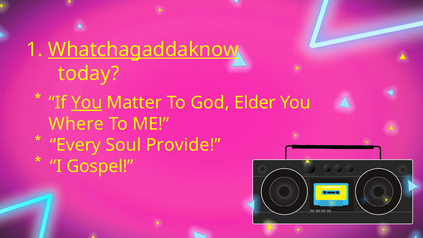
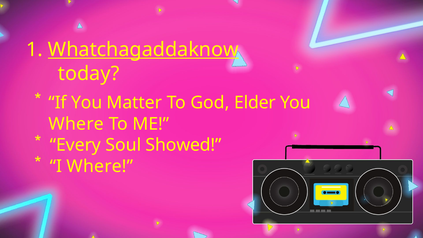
You at (87, 103) underline: present -> none
Provide: Provide -> Showed
I Gospel: Gospel -> Where
